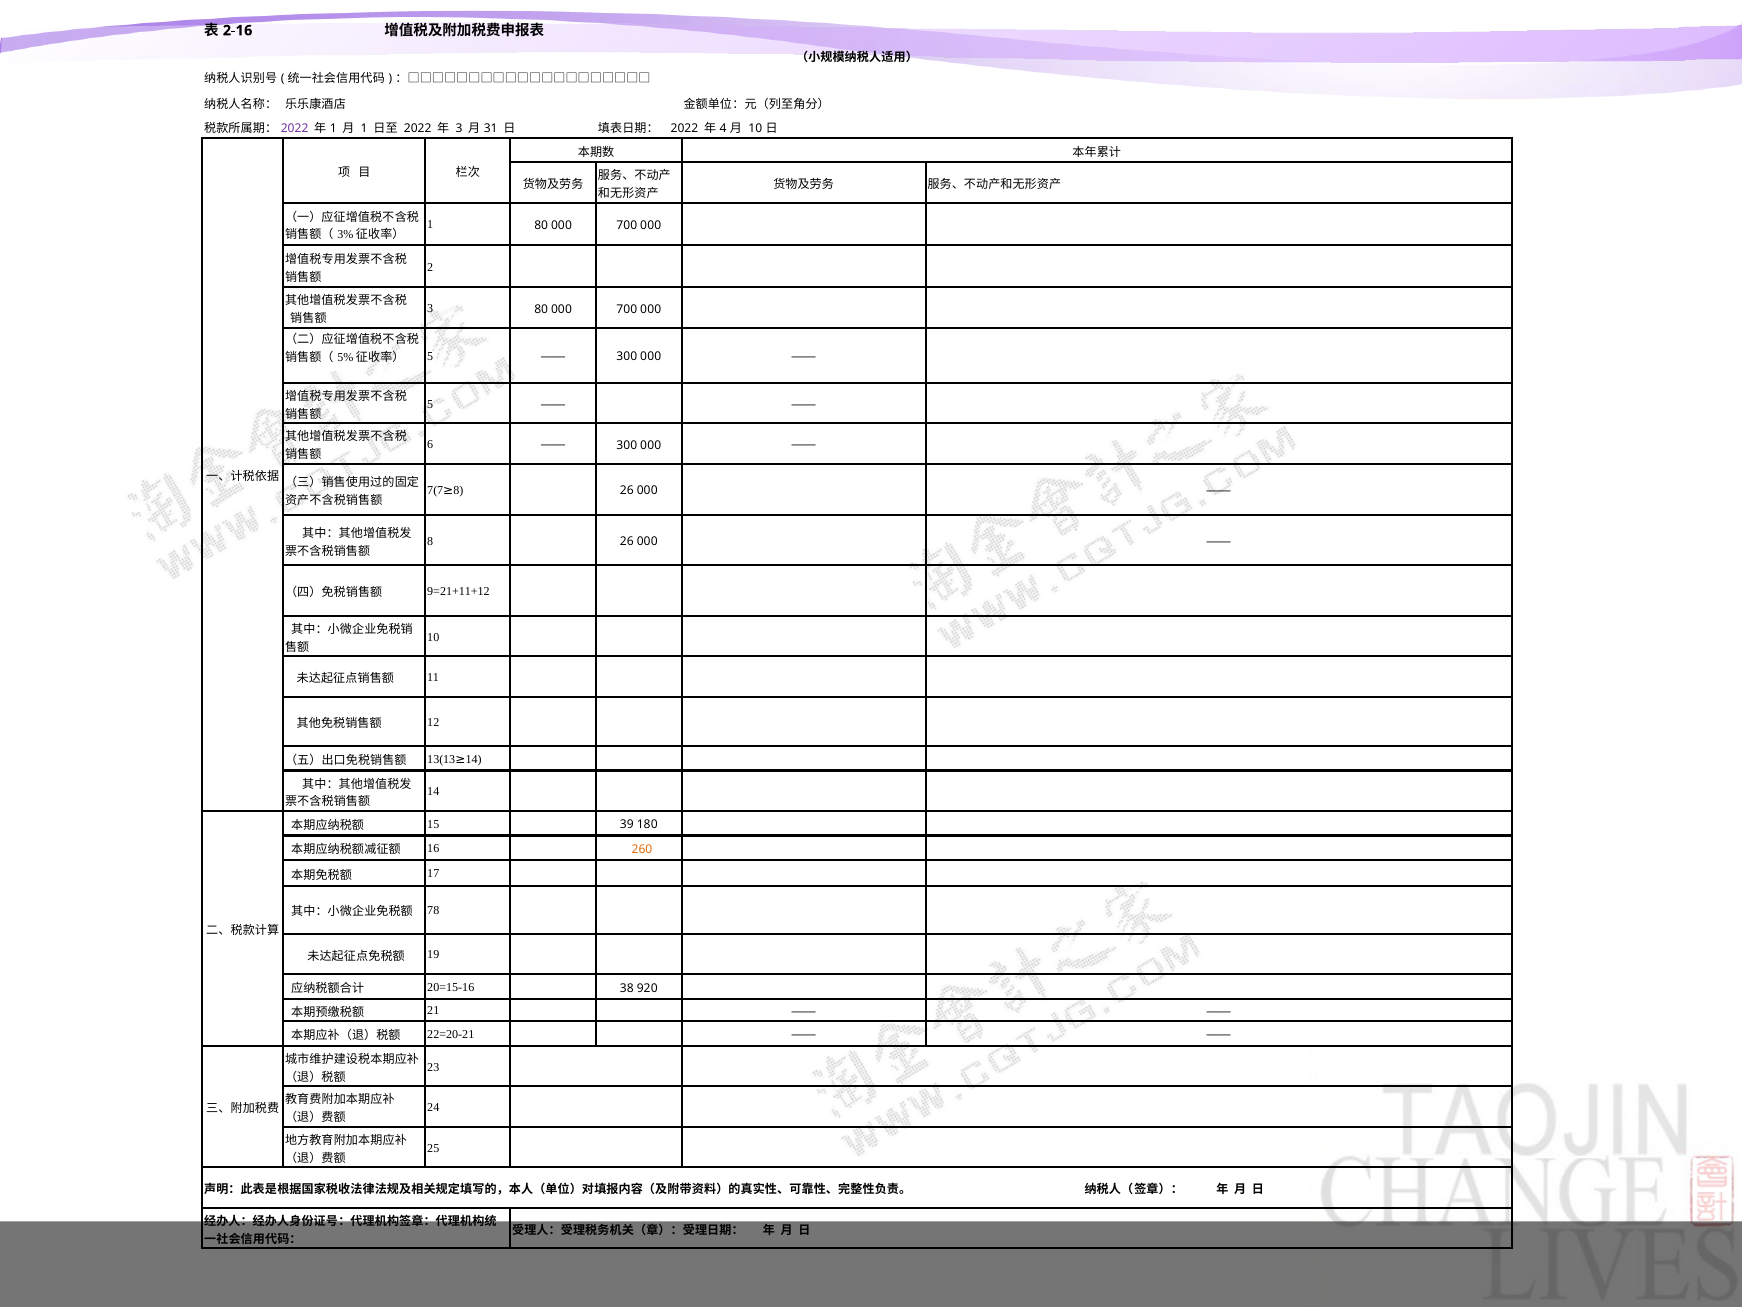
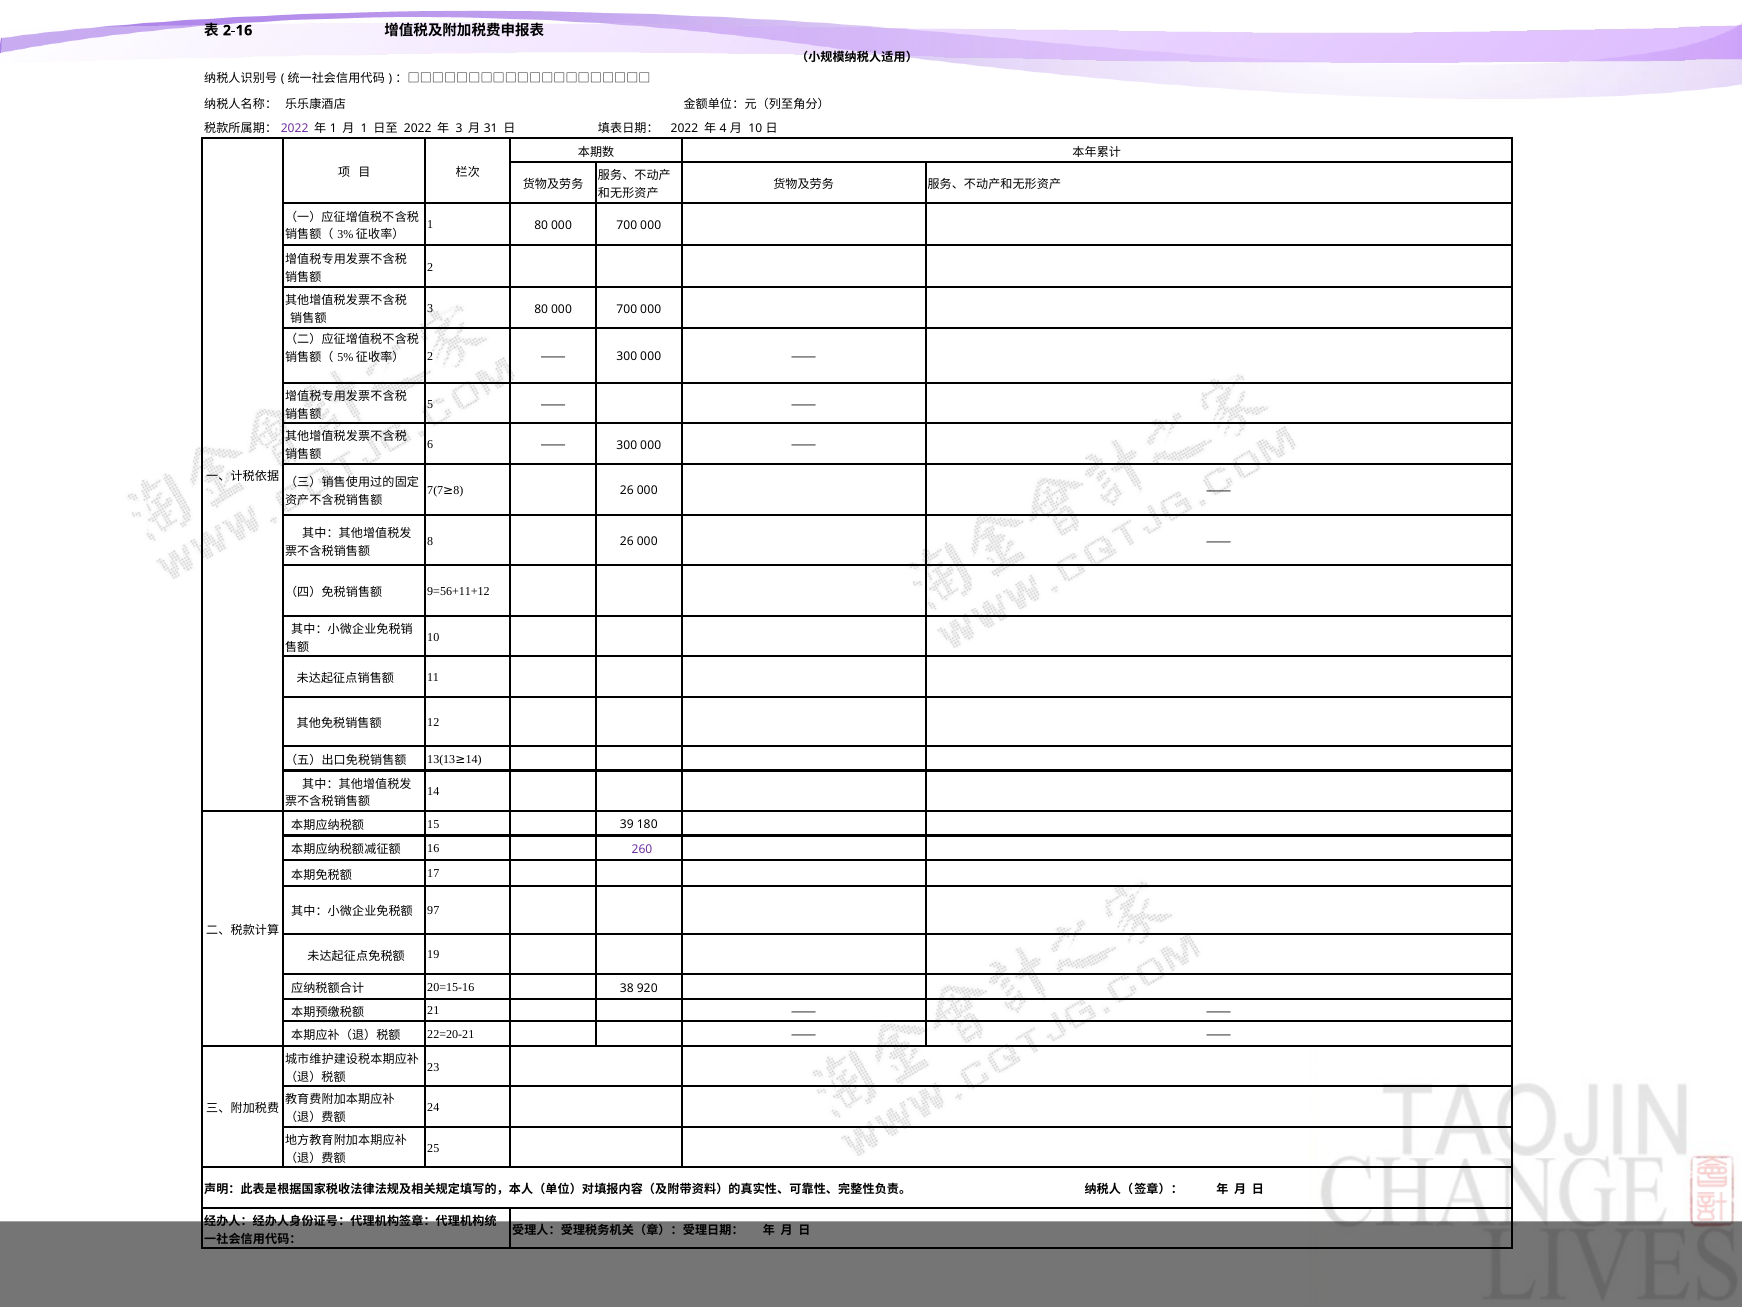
5 at (430, 356): 5 -> 2
9=21+11+12: 9=21+11+12 -> 9=56+11+12
260 colour: orange -> purple
78: 78 -> 97
